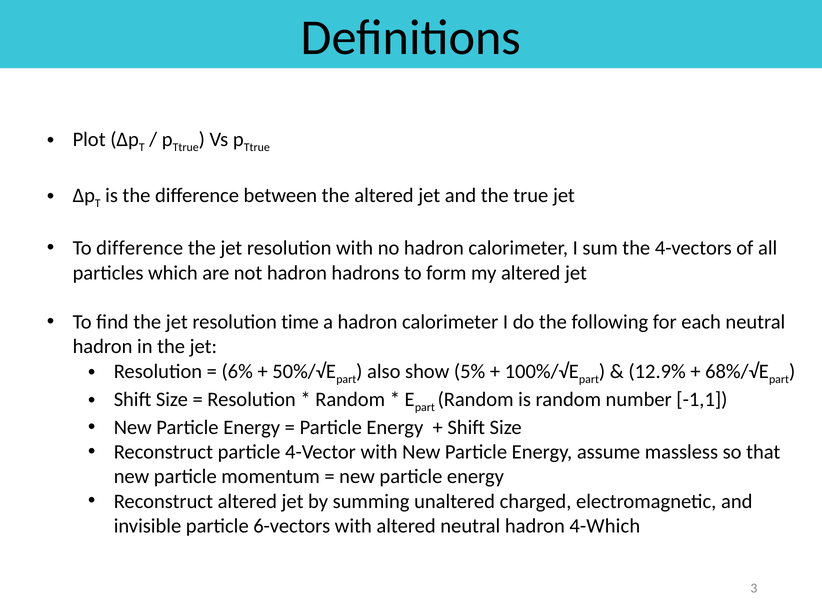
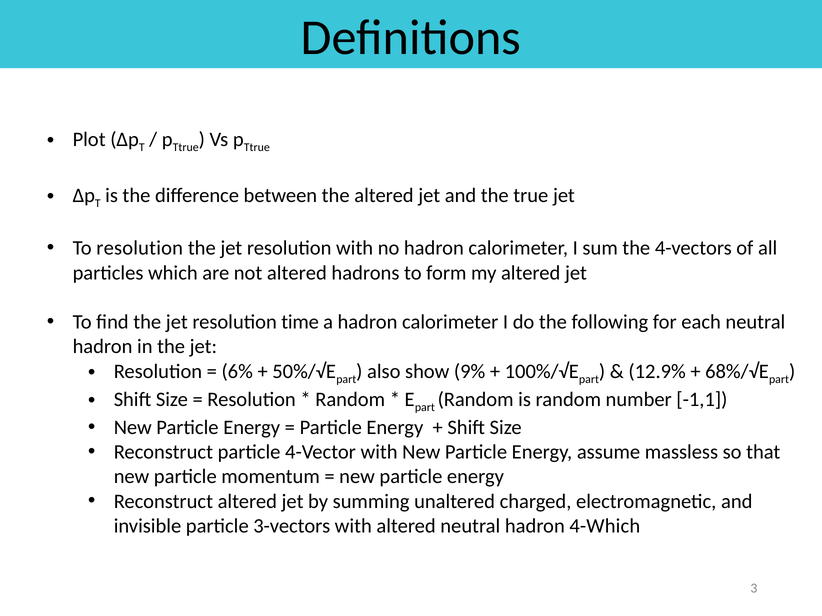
To difference: difference -> resolution
not hadron: hadron -> altered
5%: 5% -> 9%
6-vectors: 6-vectors -> 3-vectors
